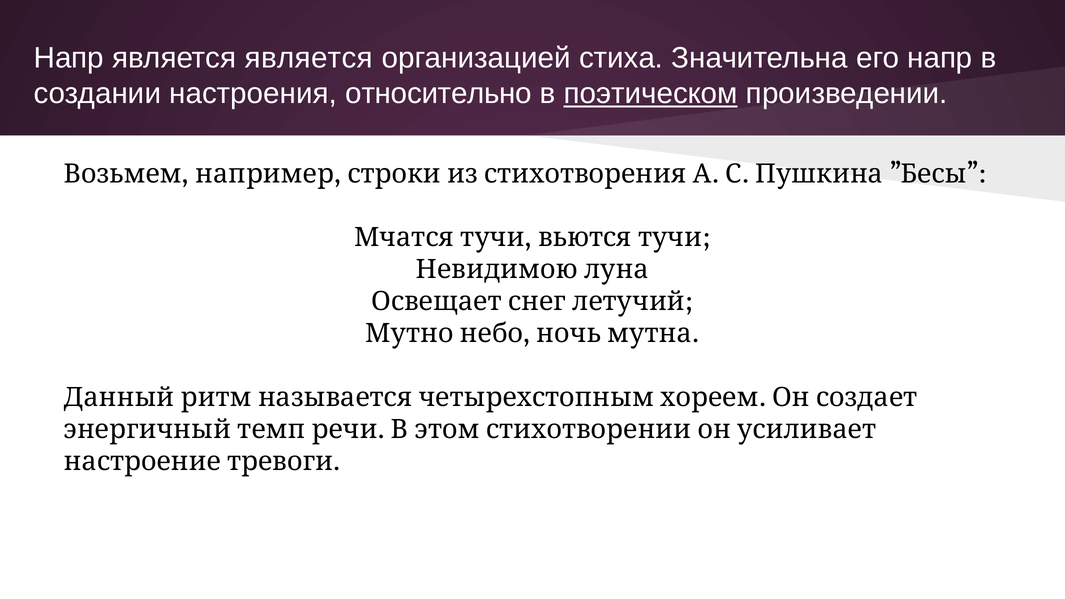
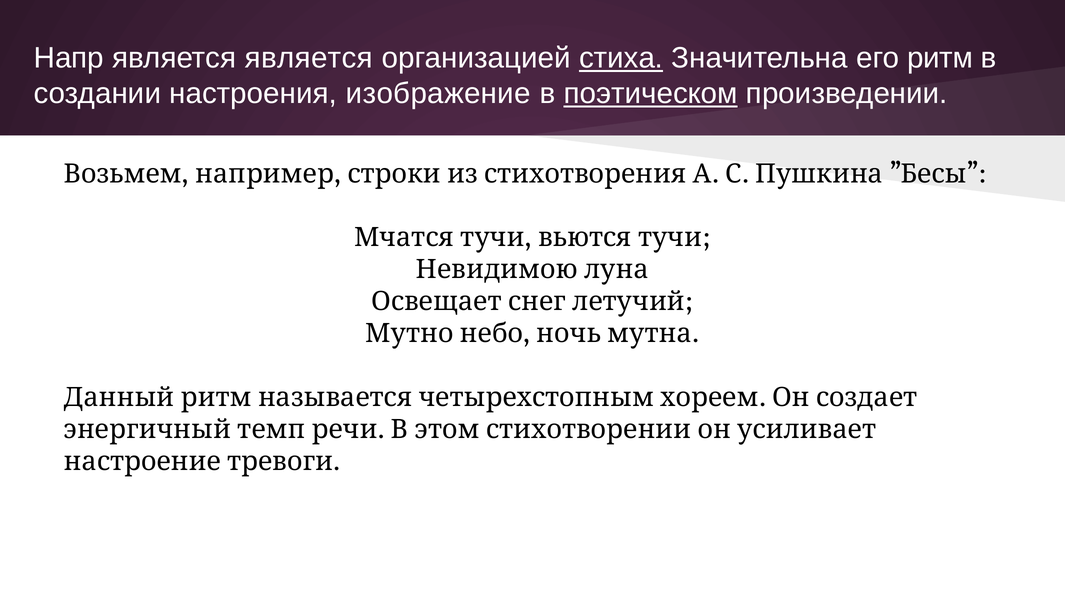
стиха underline: none -> present
его напр: напр -> ритм
относительно: относительно -> изображение
